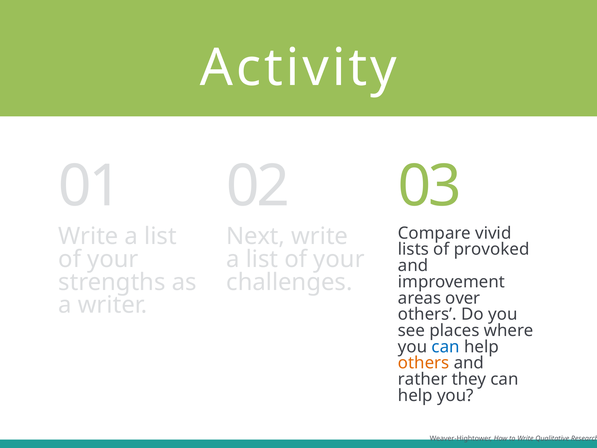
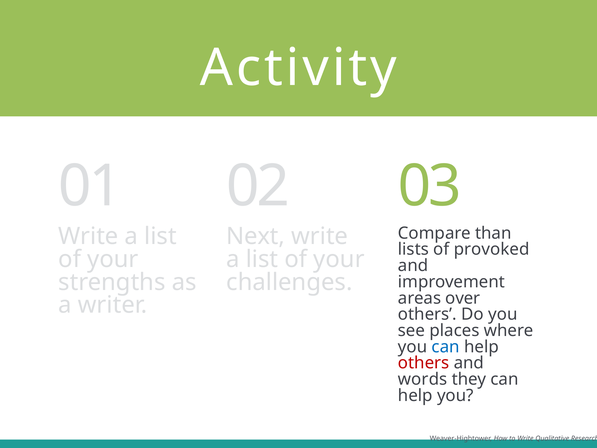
vivid: vivid -> than
others at (424, 363) colour: orange -> red
rather: rather -> words
